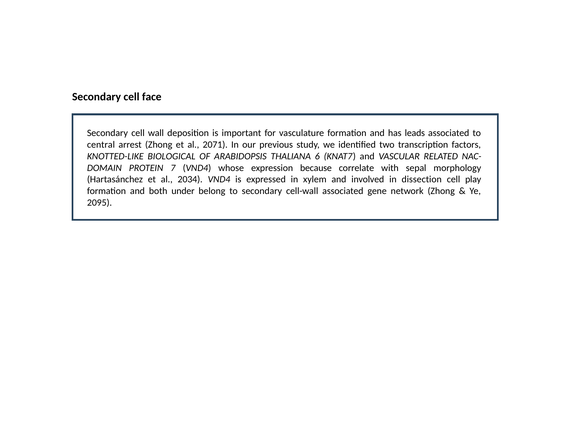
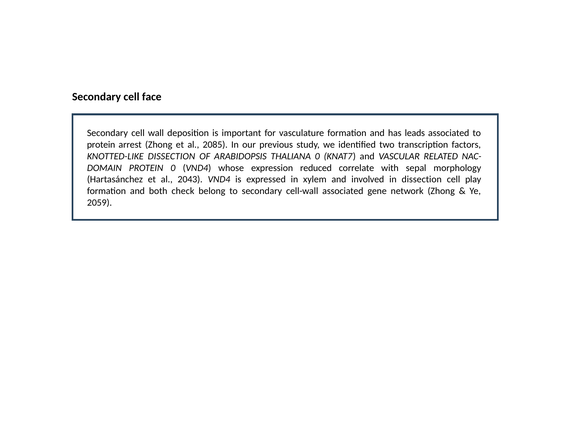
central at (101, 145): central -> protein
2071: 2071 -> 2085
KNOTTED-LIKE BIOLOGICAL: BIOLOGICAL -> DISSECTION
THALIANA 6: 6 -> 0
PROTEIN 7: 7 -> 0
because: because -> reduced
2034: 2034 -> 2043
under: under -> check
2095: 2095 -> 2059
